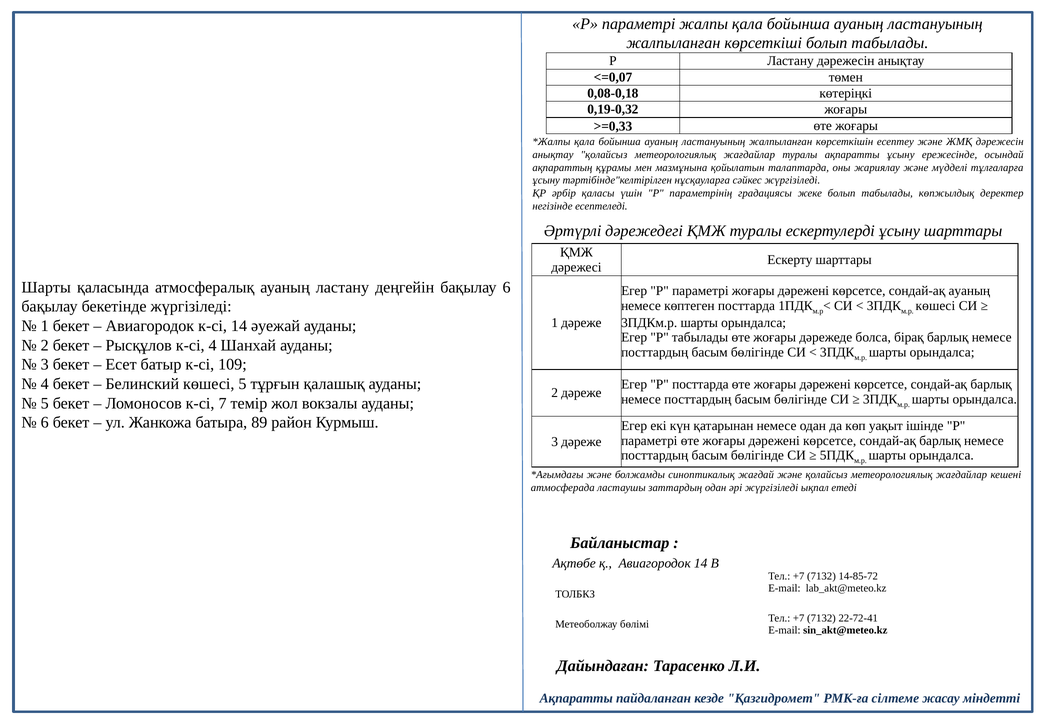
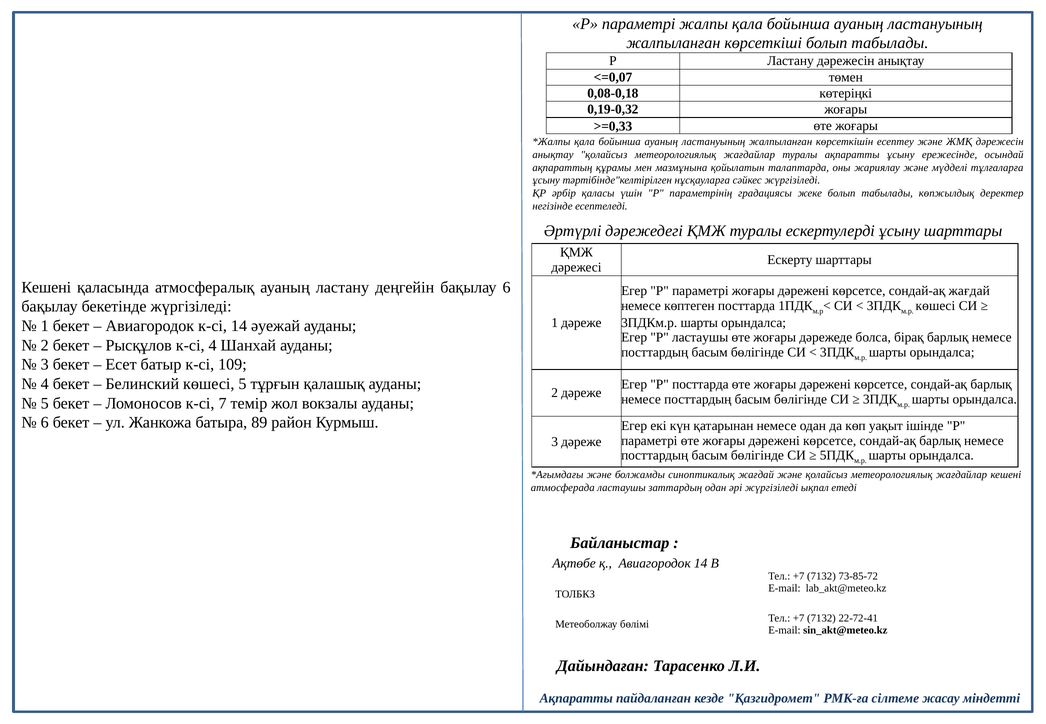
Шарты at (46, 287): Шарты -> Кешені
сондай-ақ ауаның: ауаның -> жағдай
P табылады: табылады -> ластаушы
14-85-72: 14-85-72 -> 73-85-72
